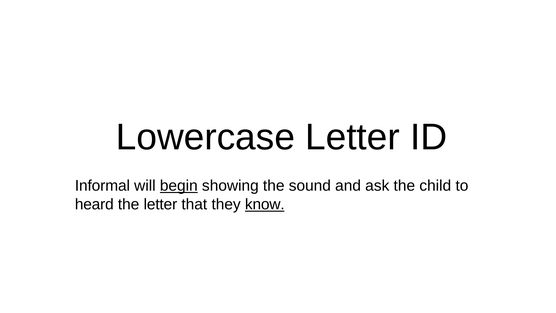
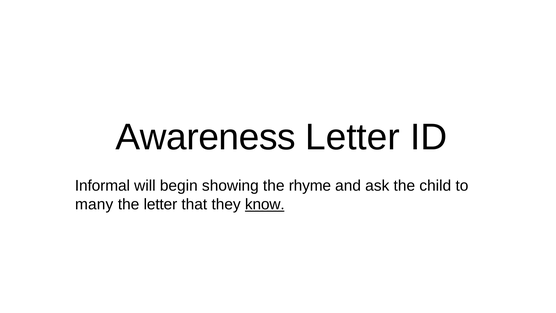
Lowercase: Lowercase -> Awareness
begin underline: present -> none
sound: sound -> rhyme
heard: heard -> many
